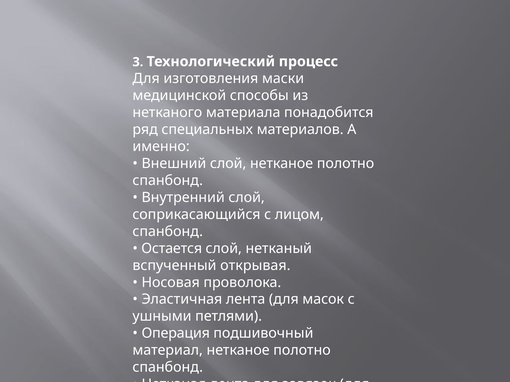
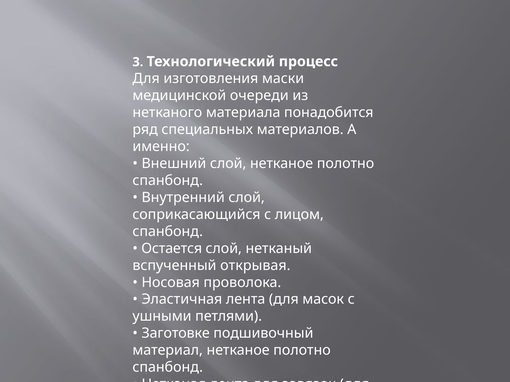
способы: способы -> очереди
Операция: Операция -> Заготовке
